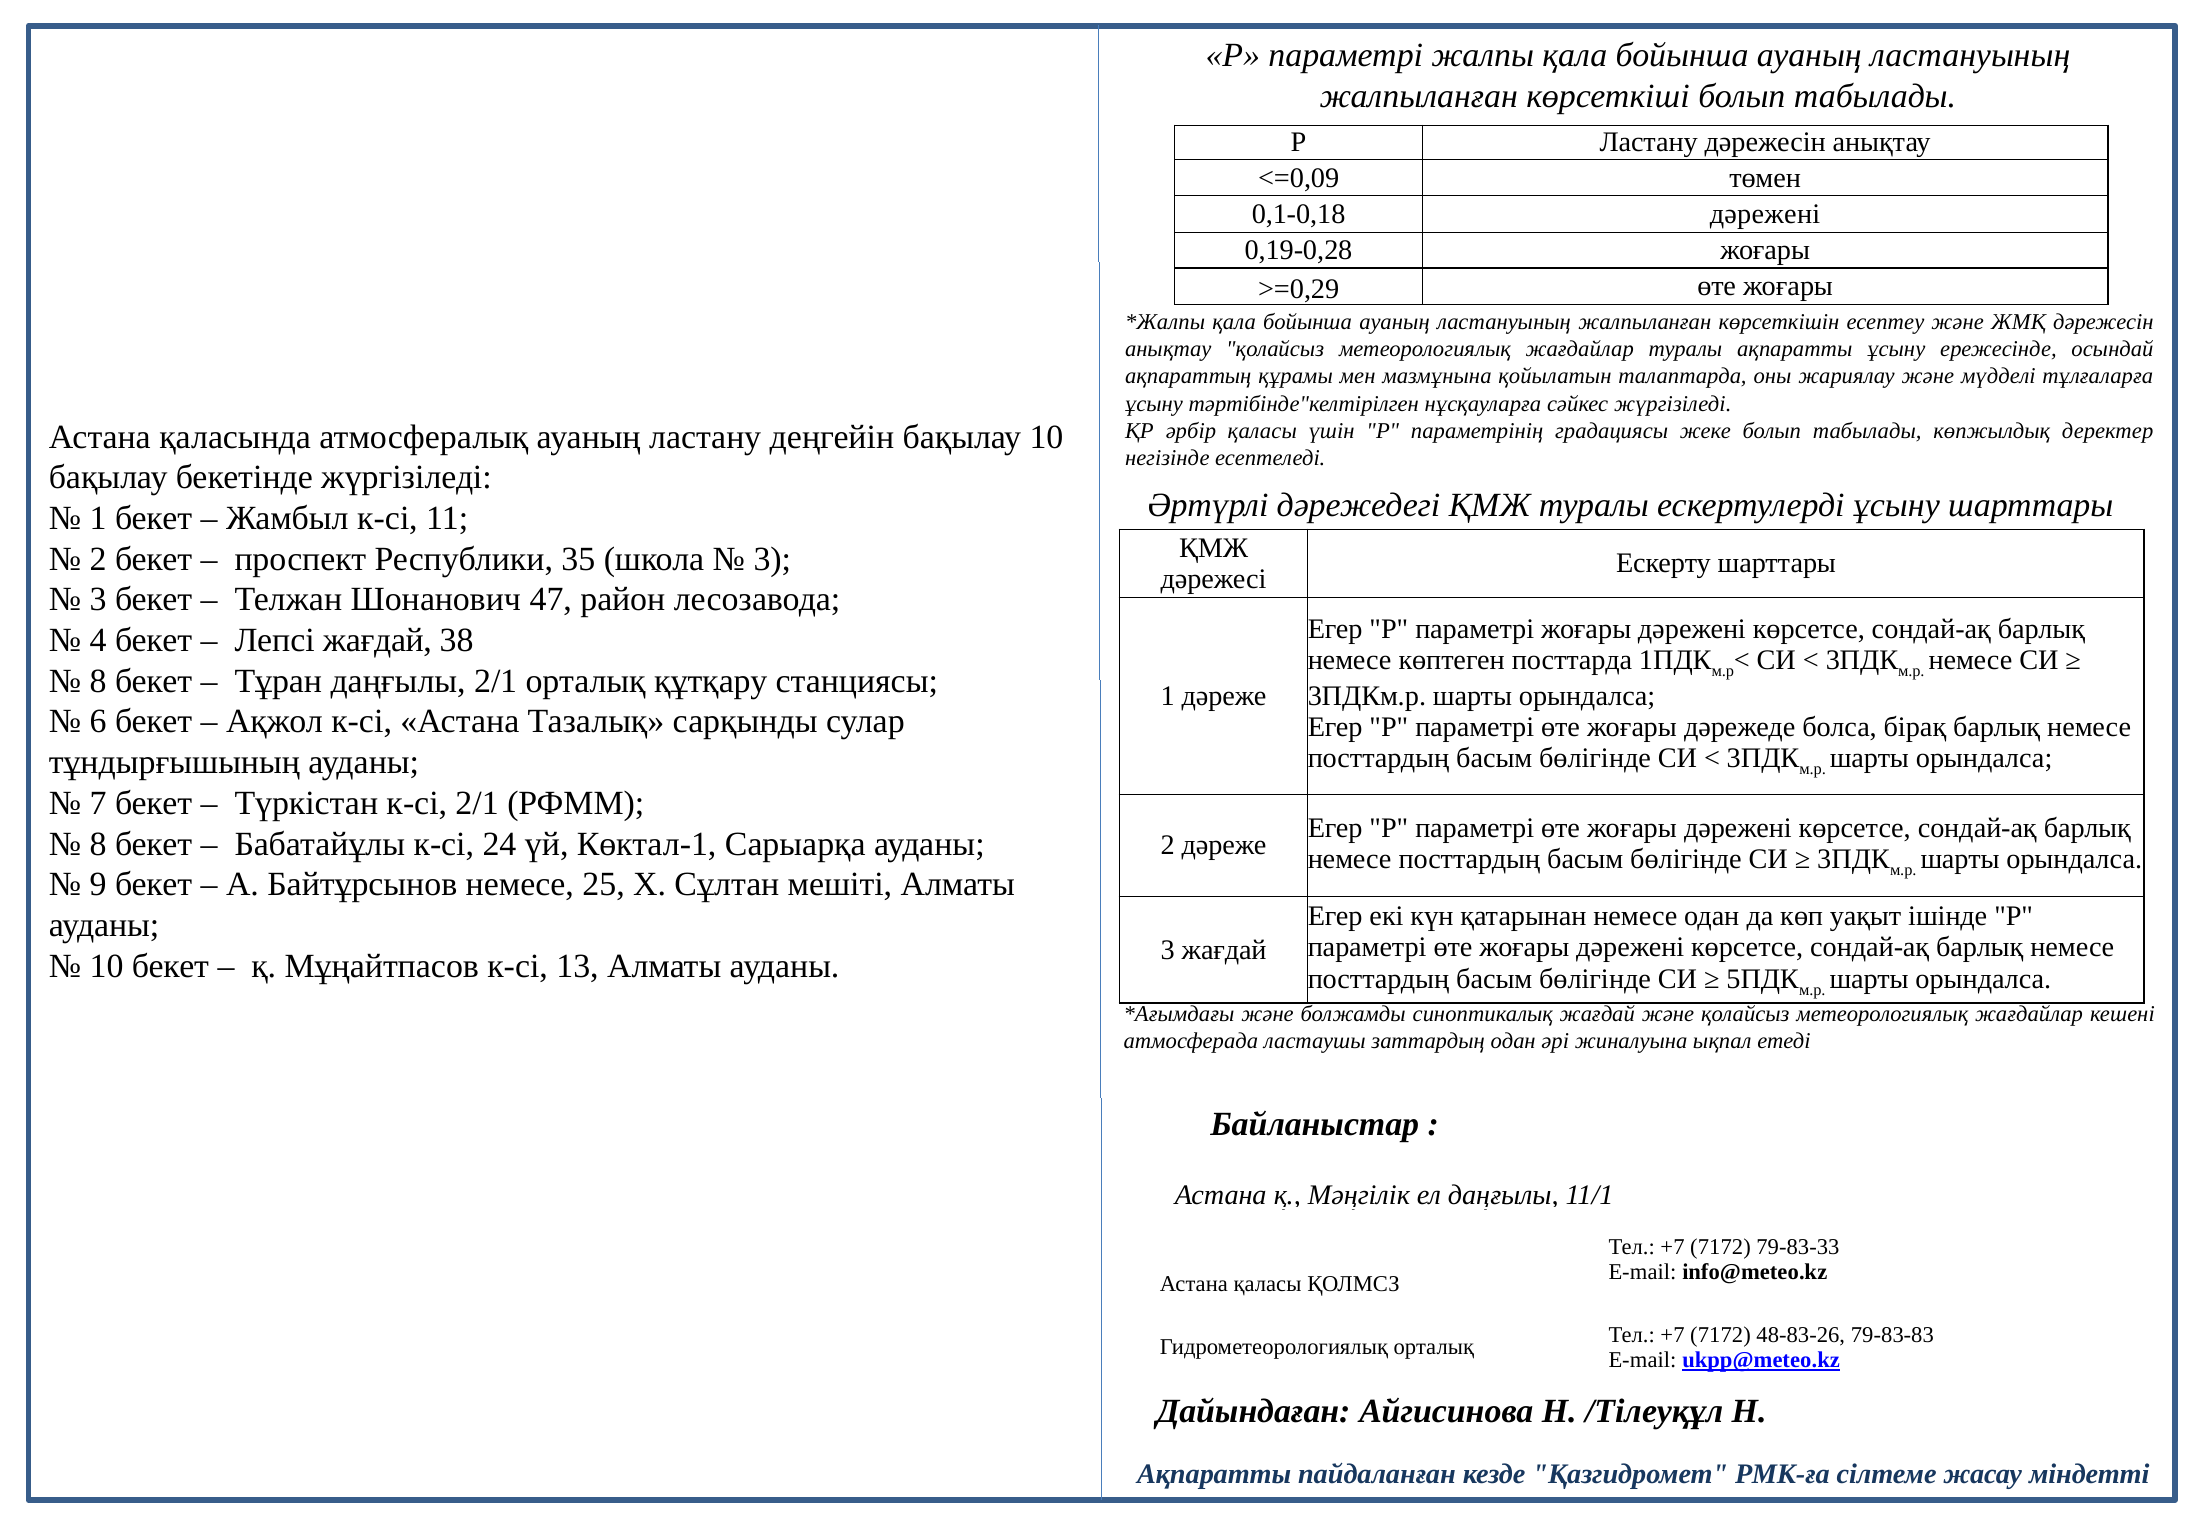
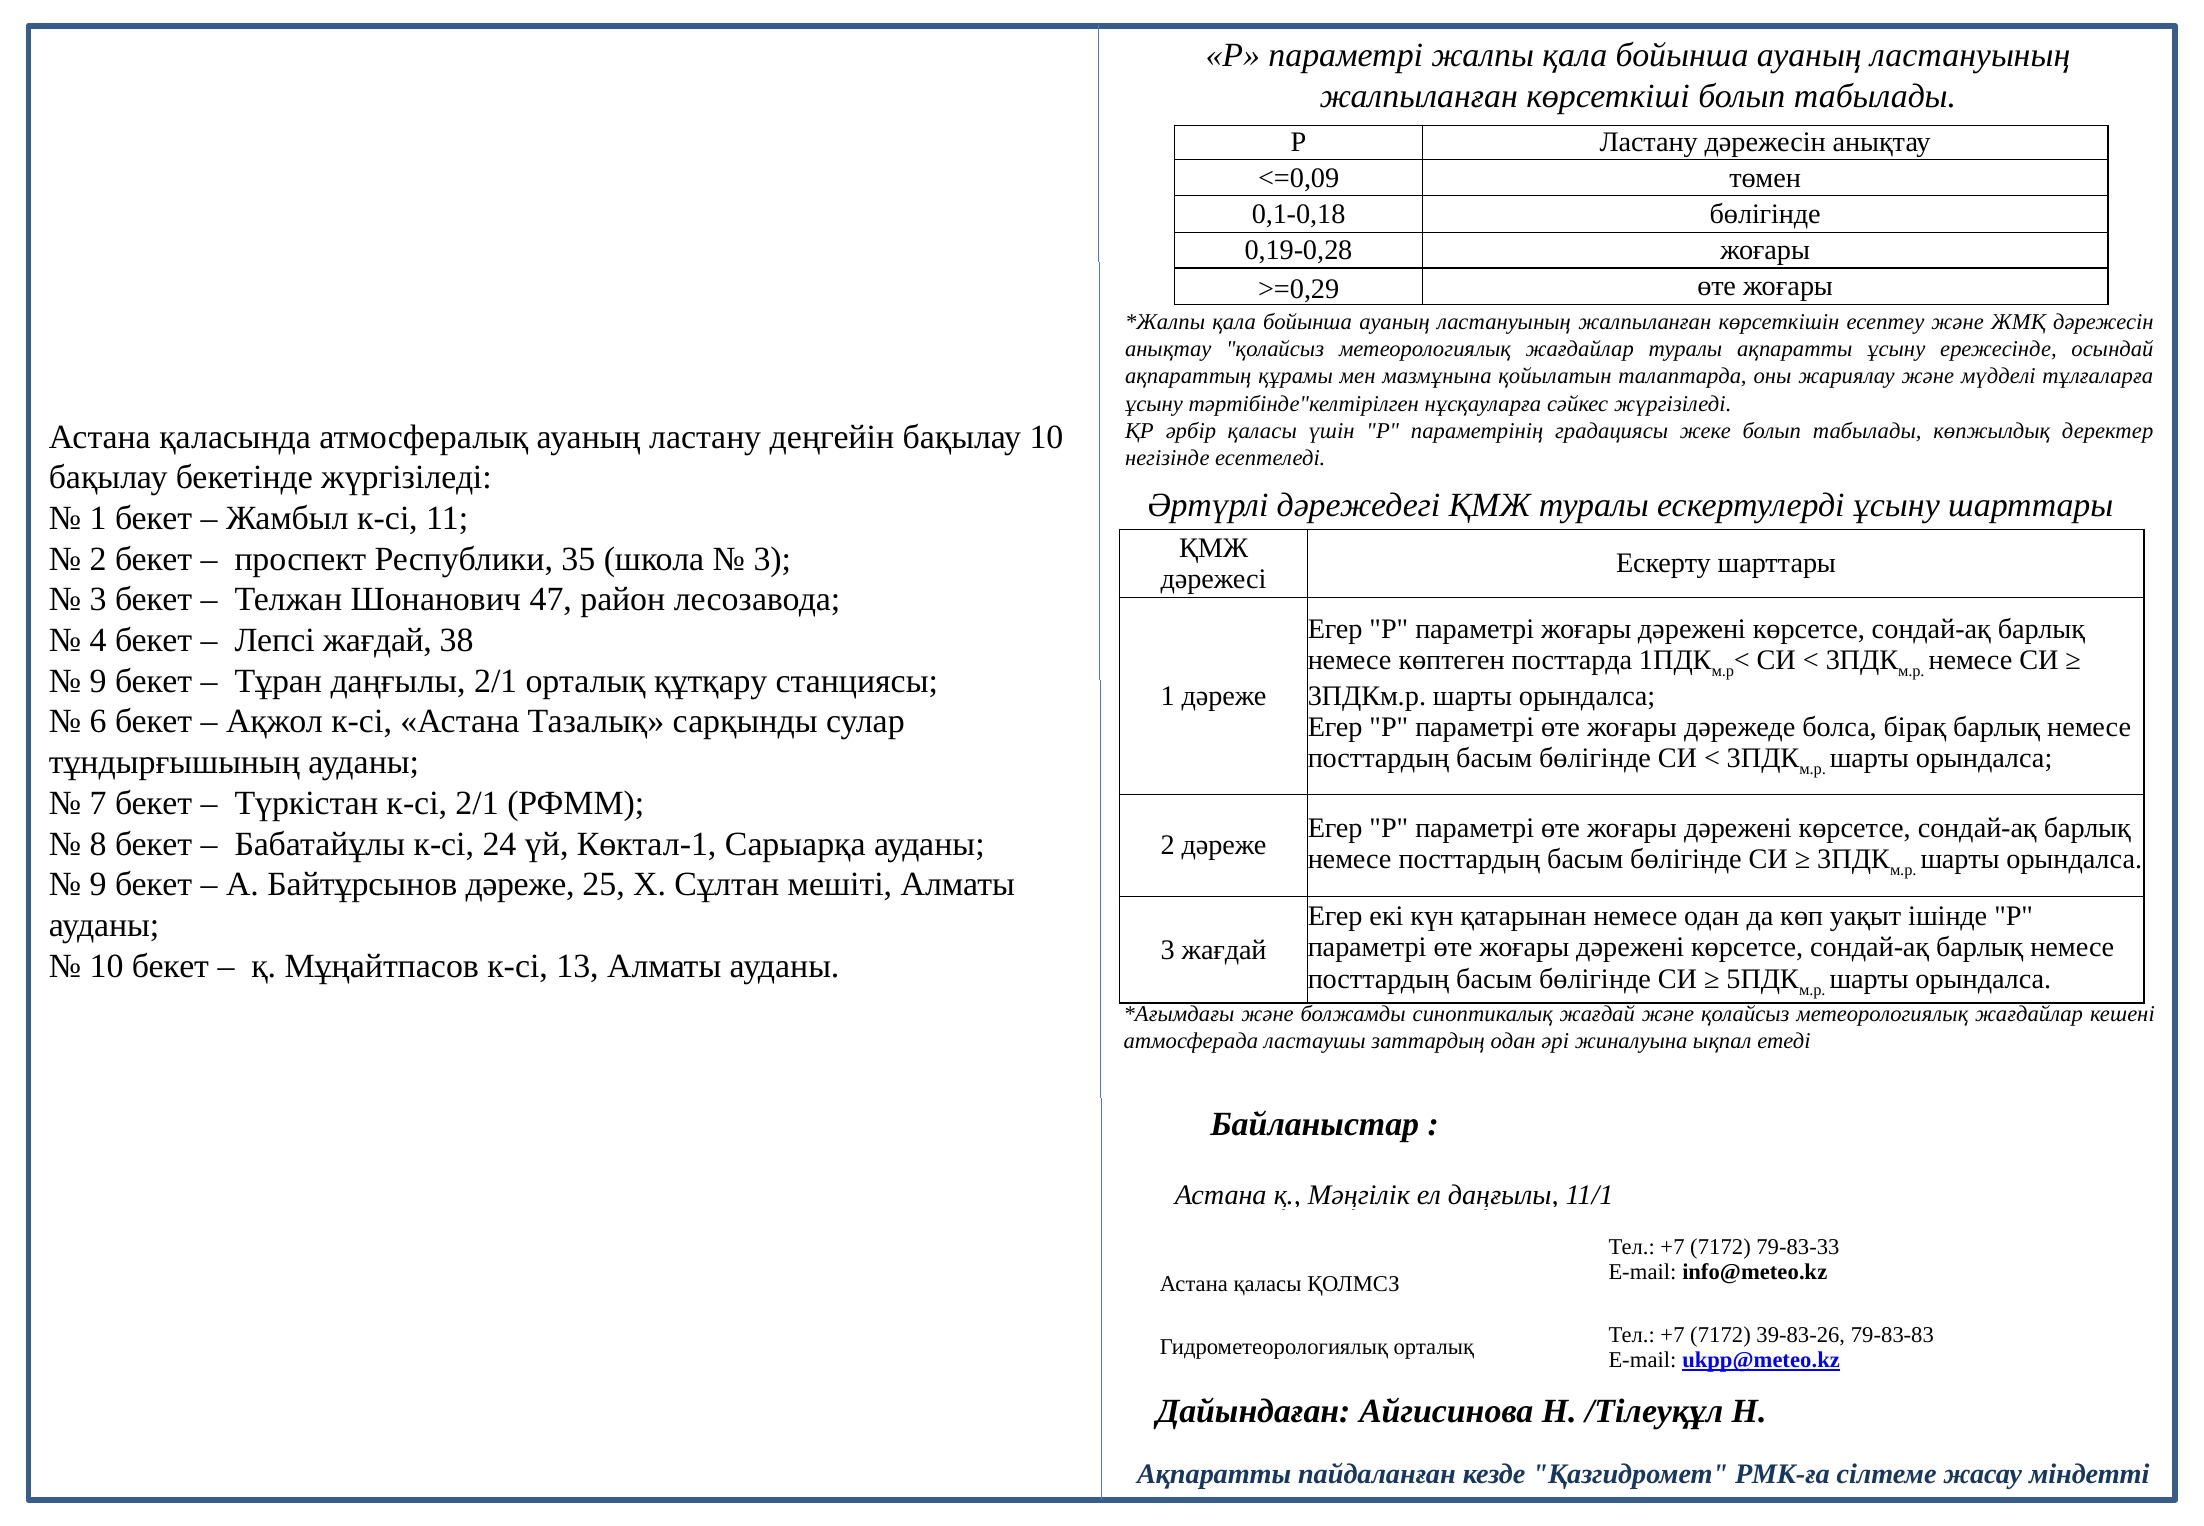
0,1-0,18 дәрежені: дәрежені -> бөлігінде
8 at (98, 681): 8 -> 9
Байтұрсынов немесе: немесе -> дәреже
48-83-26: 48-83-26 -> 39-83-26
